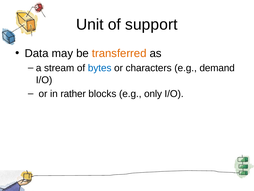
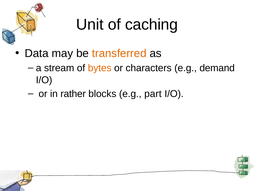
support: support -> caching
bytes colour: blue -> orange
only: only -> part
